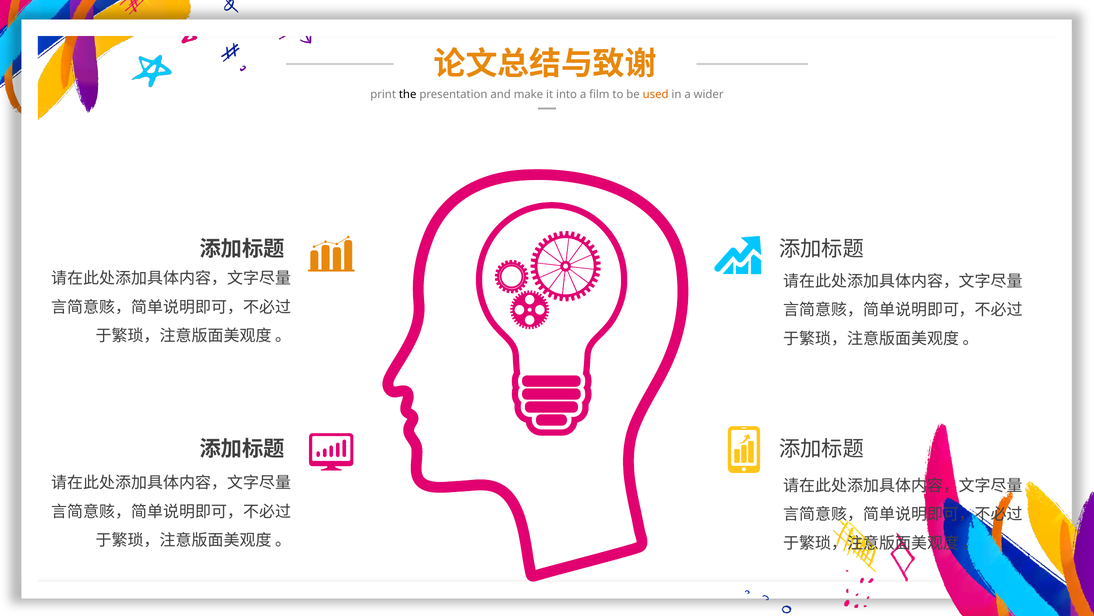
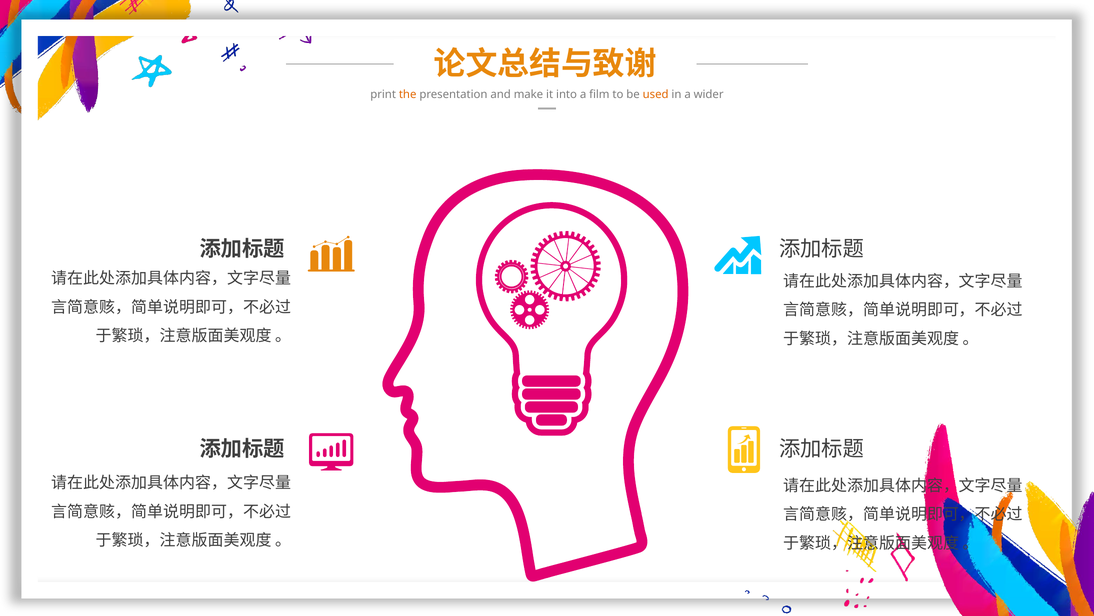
the colour: black -> orange
